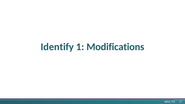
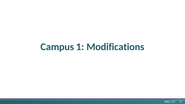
Identify: Identify -> Campus
